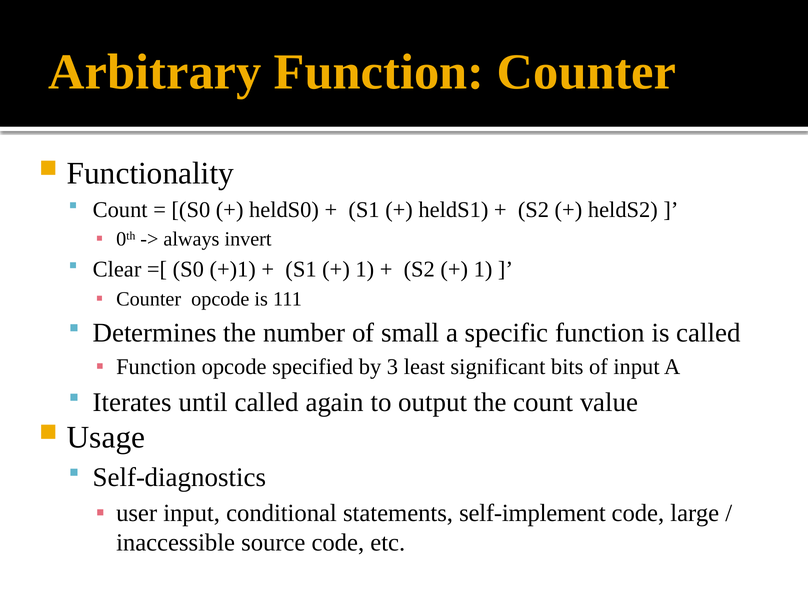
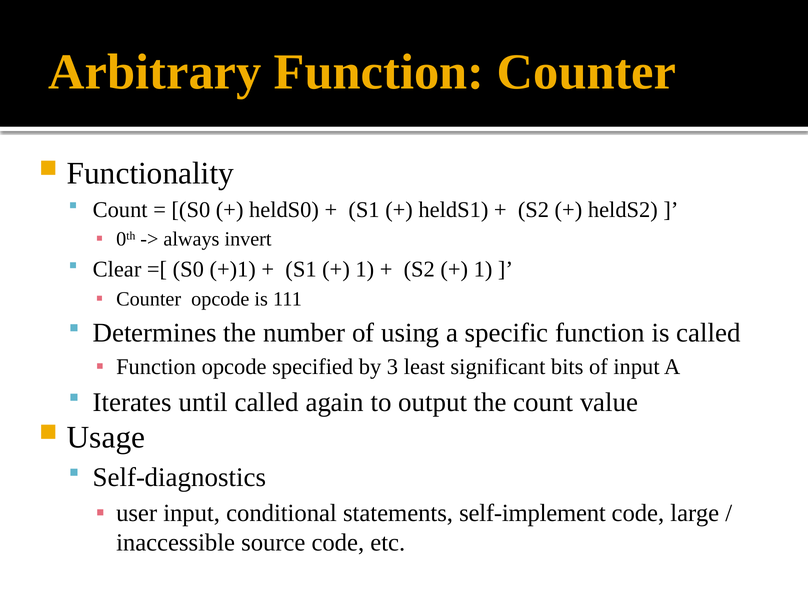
small: small -> using
